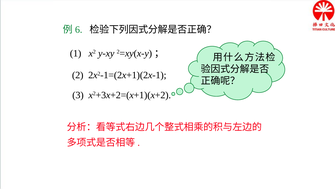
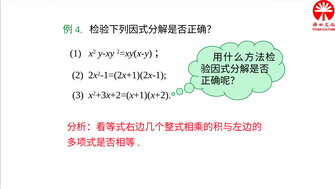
6: 6 -> 4
